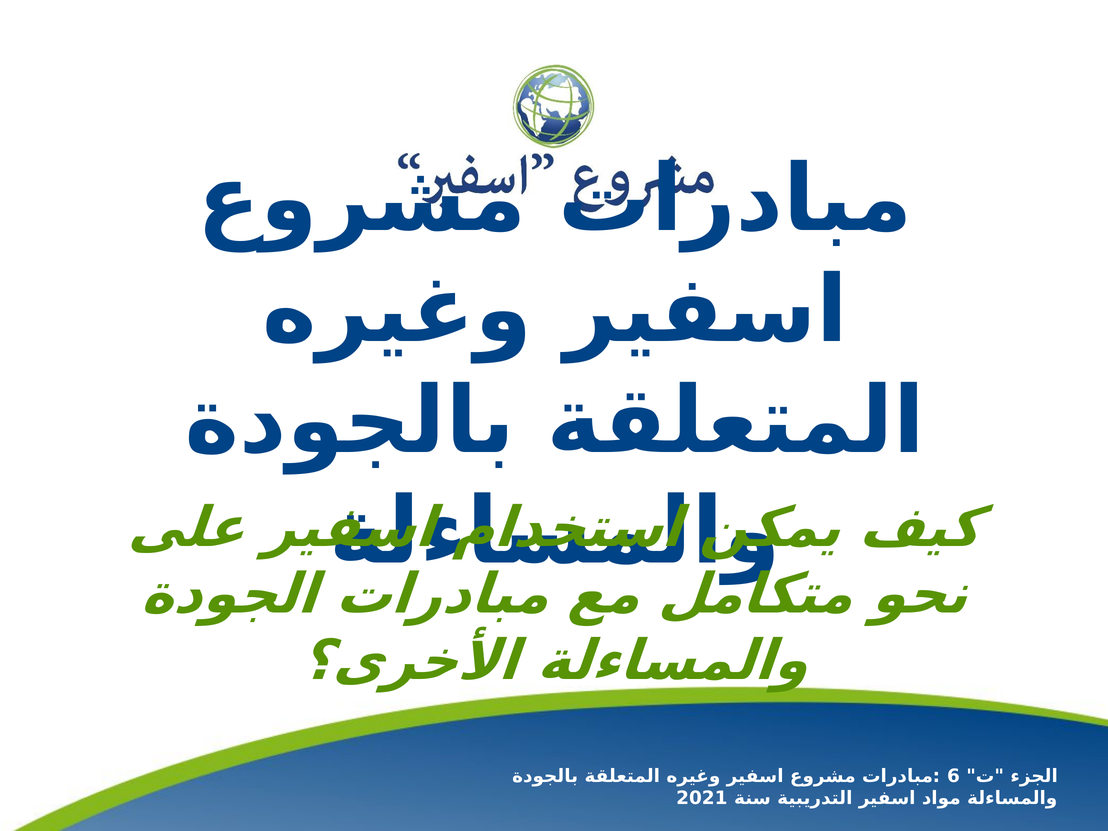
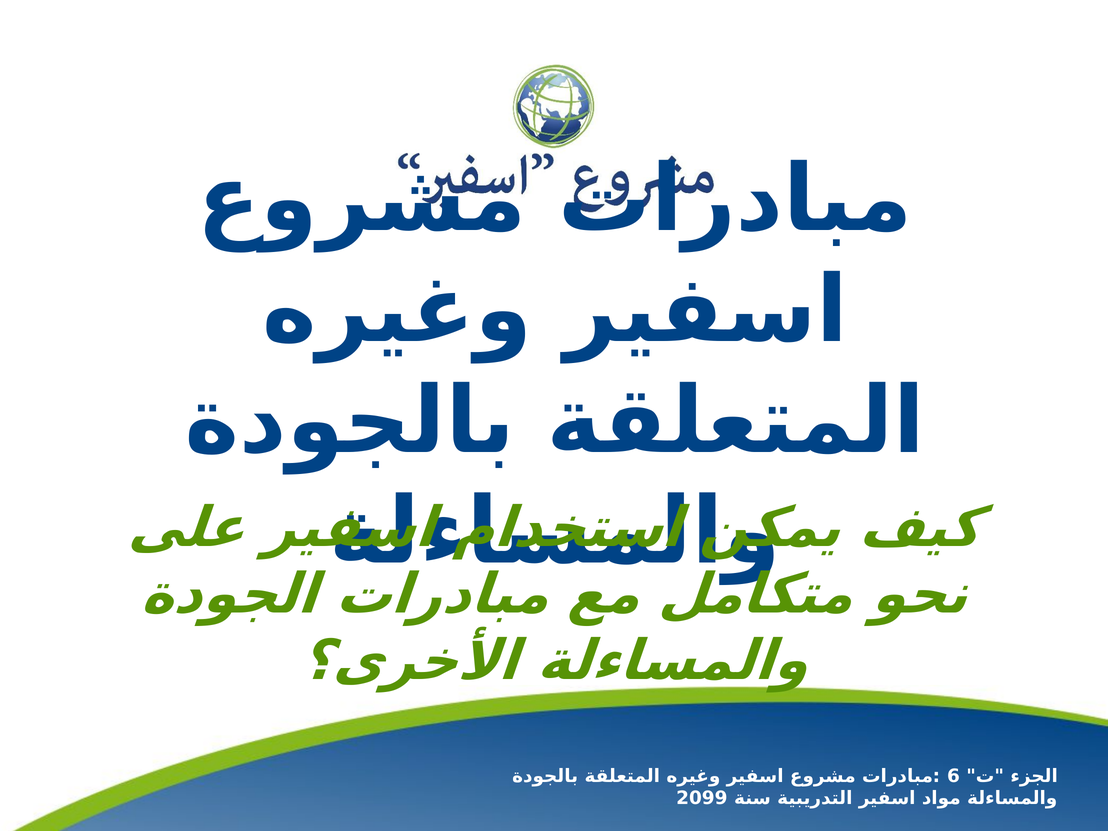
2021: 2021 -> 2099
